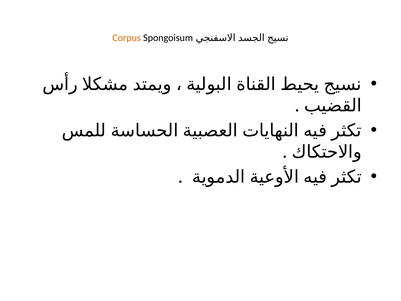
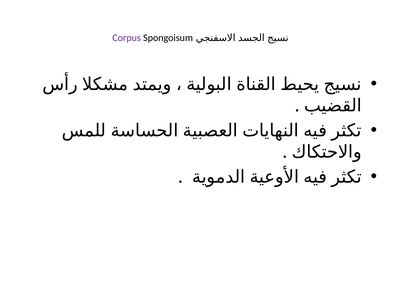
Corpus colour: orange -> purple
